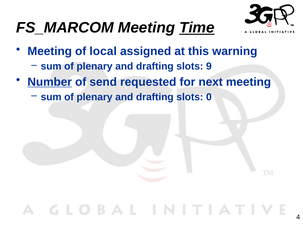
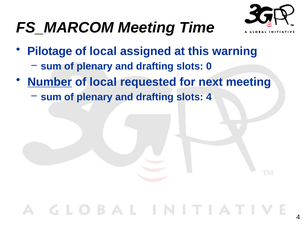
Time underline: present -> none
Meeting at (50, 51): Meeting -> Pilotage
9: 9 -> 0
send at (103, 82): send -> local
slots 0: 0 -> 4
